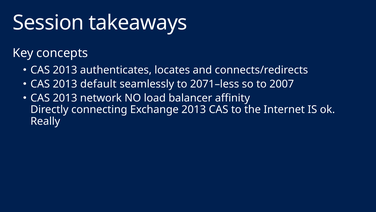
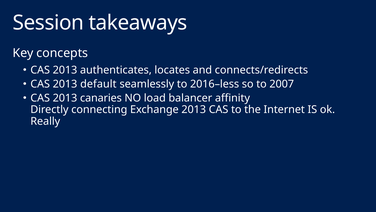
2071–less: 2071–less -> 2016–less
network: network -> canaries
